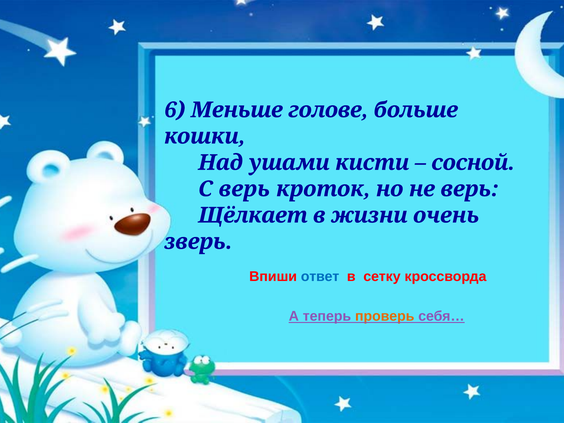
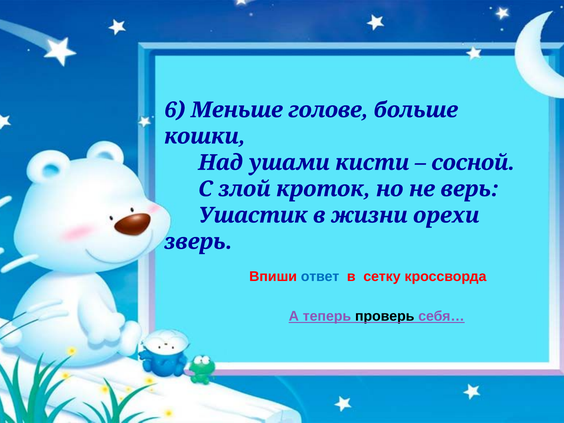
С верь: верь -> злой
Щёлкает: Щёлкает -> Ушастик
очень: очень -> орехи
проверь colour: orange -> black
